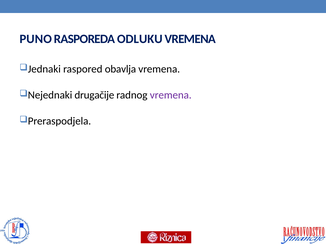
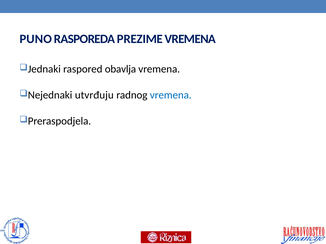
ODLUKU: ODLUKU -> PREZIME
drugačije: drugačije -> utvrđuju
vremena at (171, 95) colour: purple -> blue
